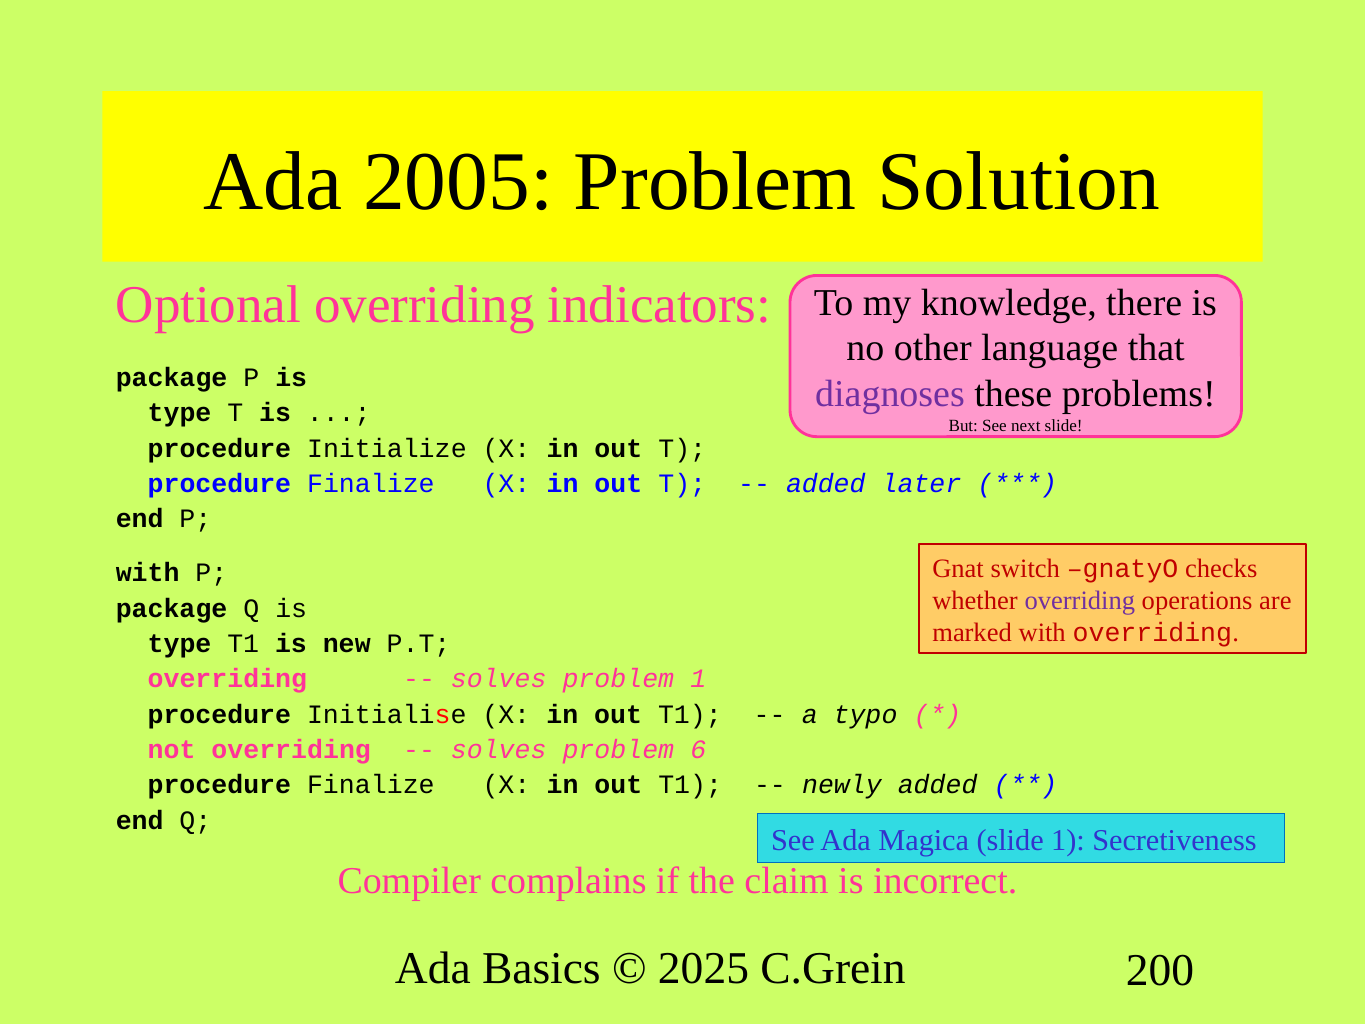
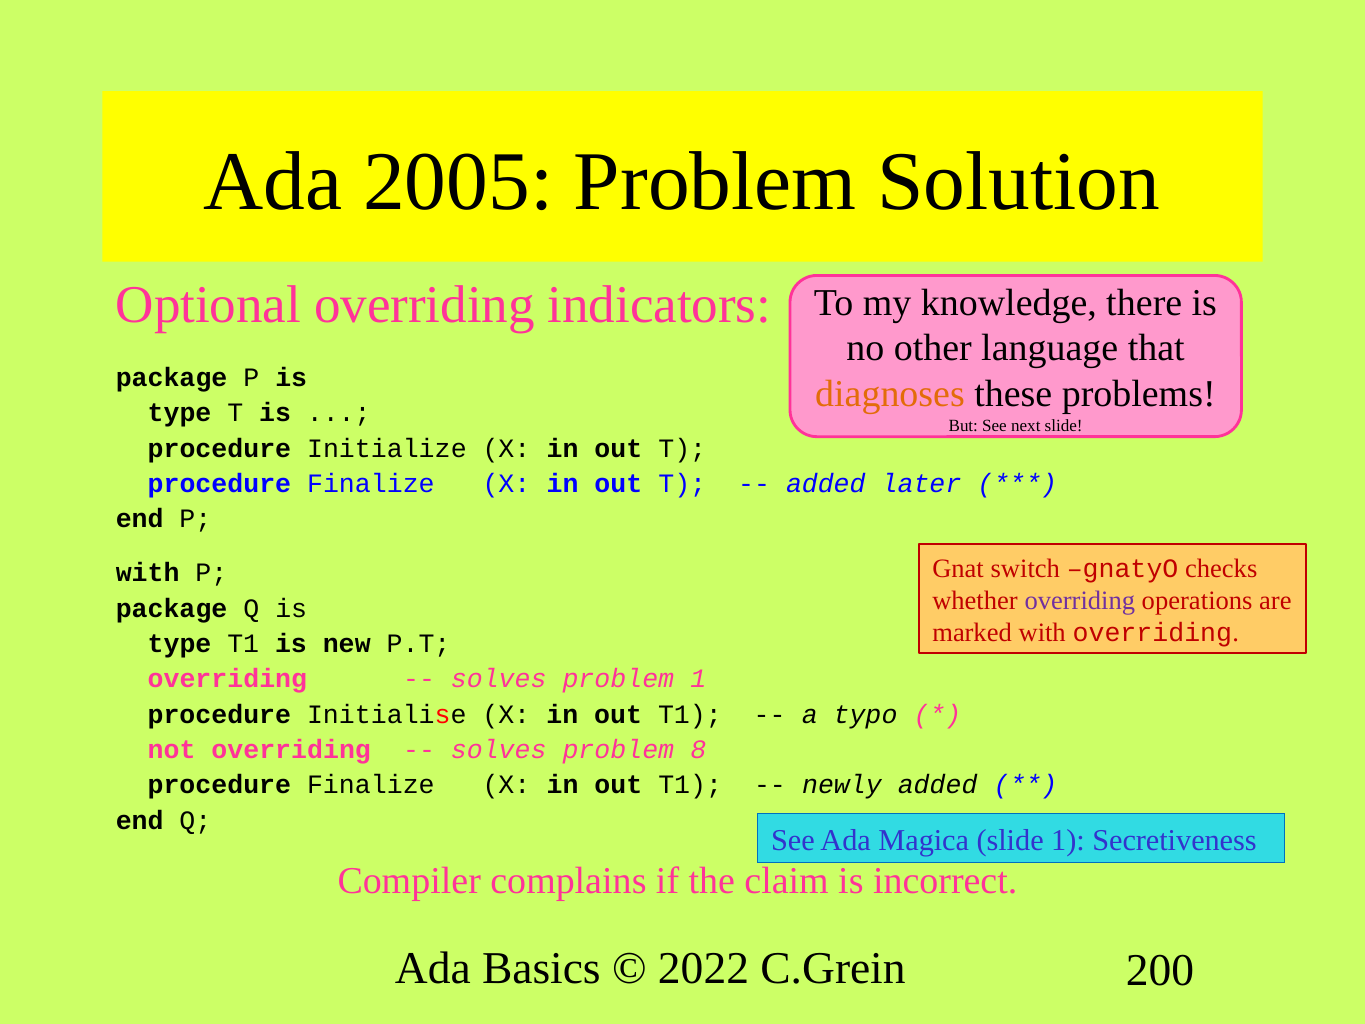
diagnoses colour: purple -> orange
6: 6 -> 8
2025: 2025 -> 2022
